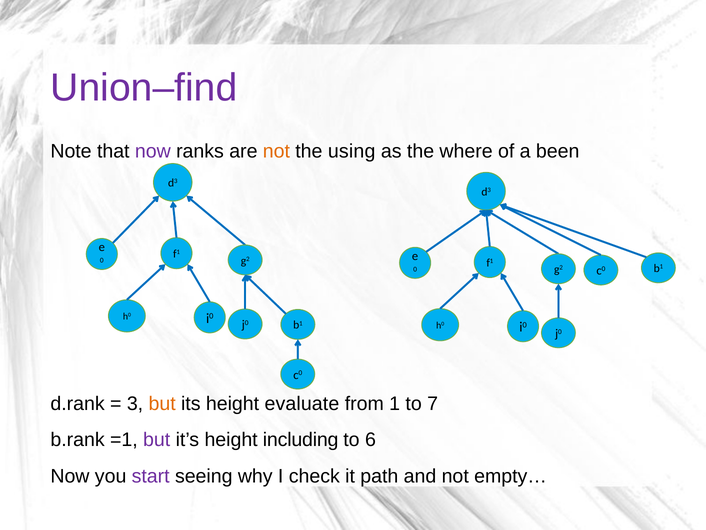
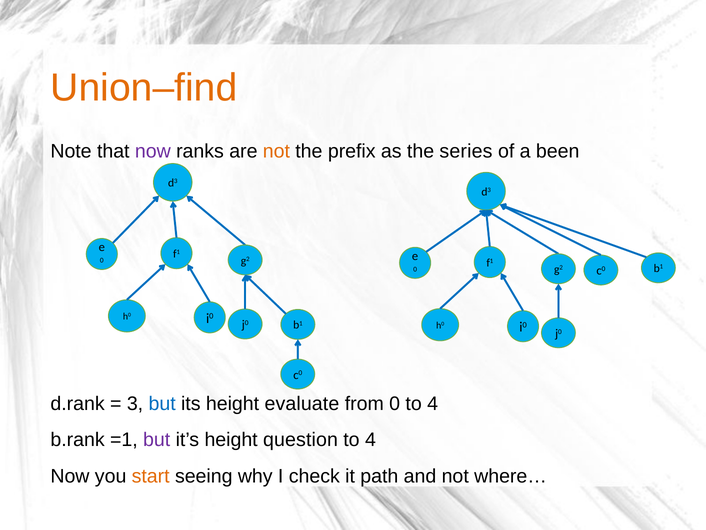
Union–find colour: purple -> orange
using: using -> prefix
where: where -> series
but at (162, 403) colour: orange -> blue
from 1: 1 -> 0
7 at (433, 403): 7 -> 4
including: including -> question
6 at (370, 440): 6 -> 4
start colour: purple -> orange
empty…: empty… -> where…
